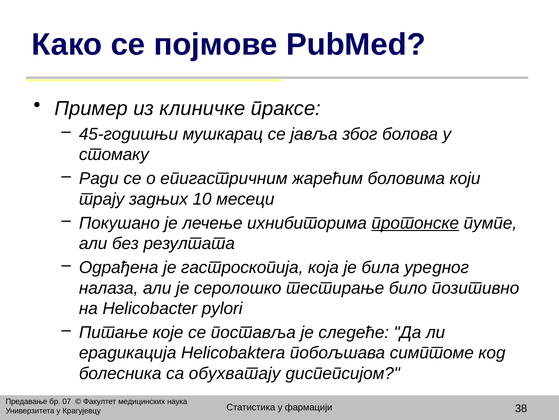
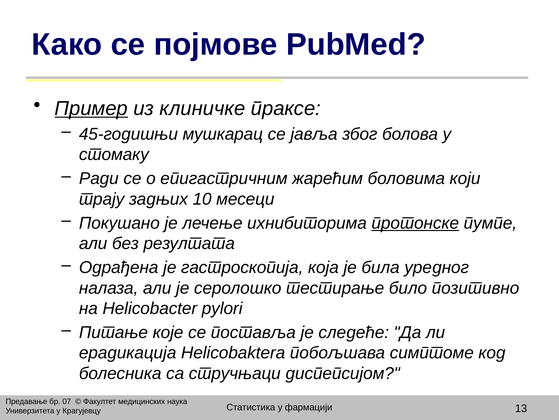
Пример underline: none -> present
обухватају: обухватају -> стручњаци
38: 38 -> 13
